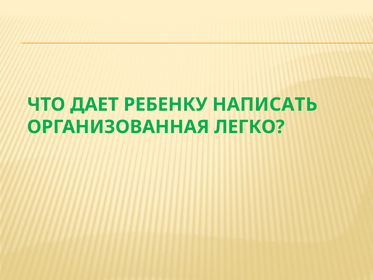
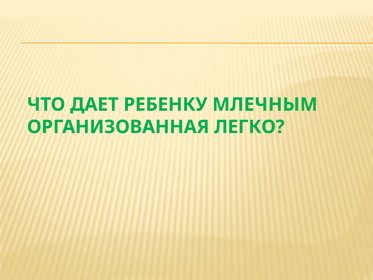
НАПИСАТЬ: НАПИСАТЬ -> МЛЕЧНЫМ
